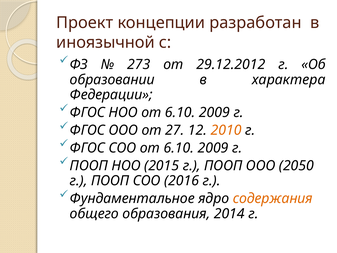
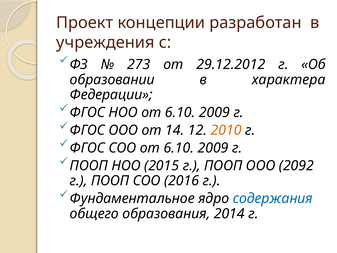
иноязычной: иноязычной -> учреждения
27: 27 -> 14
2050: 2050 -> 2092
содержания colour: orange -> blue
